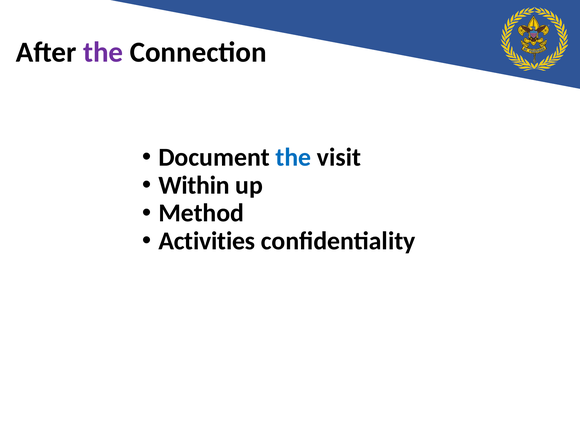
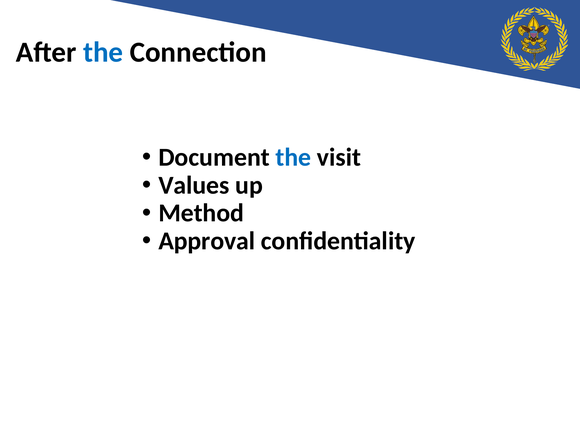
the at (103, 52) colour: purple -> blue
Within: Within -> Values
Activities: Activities -> Approval
